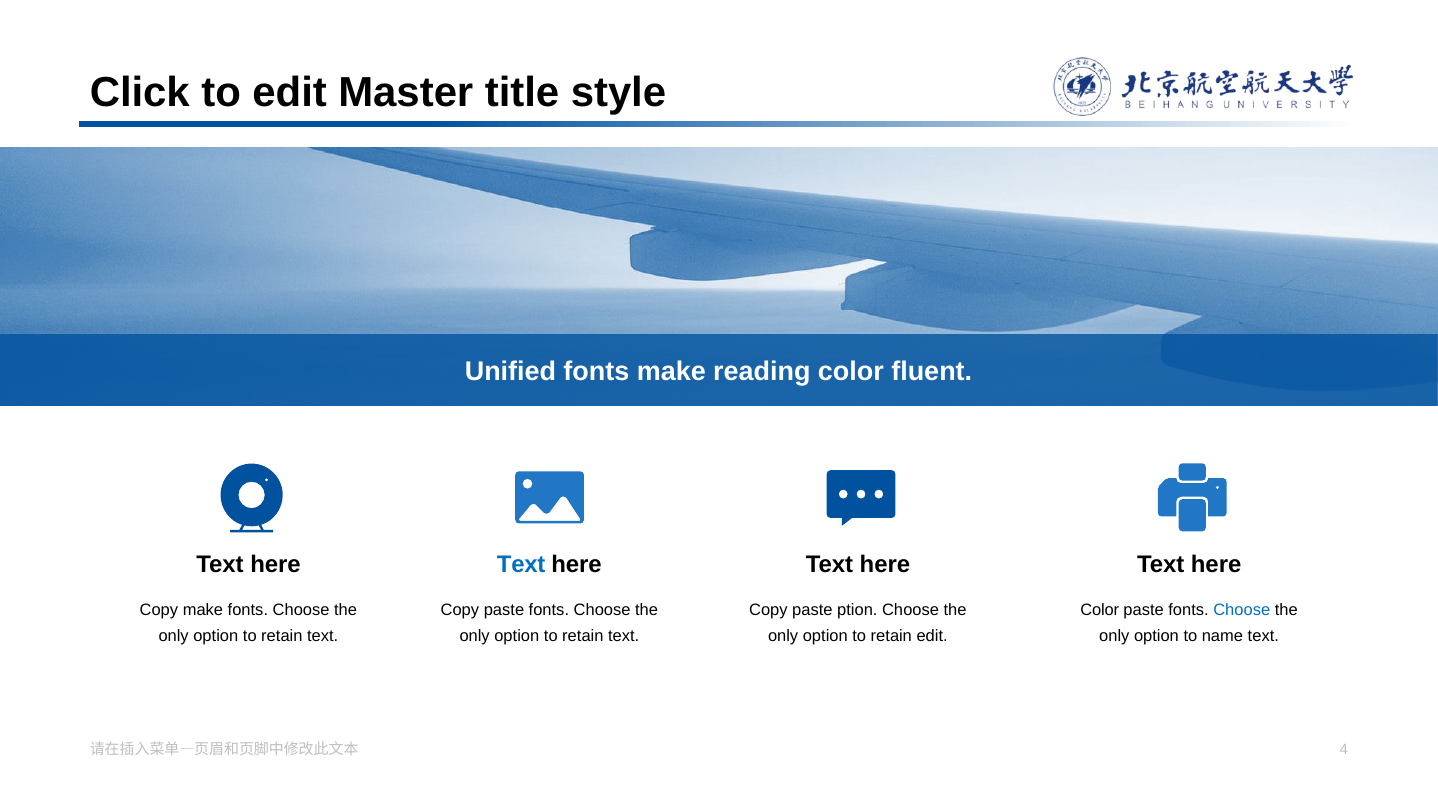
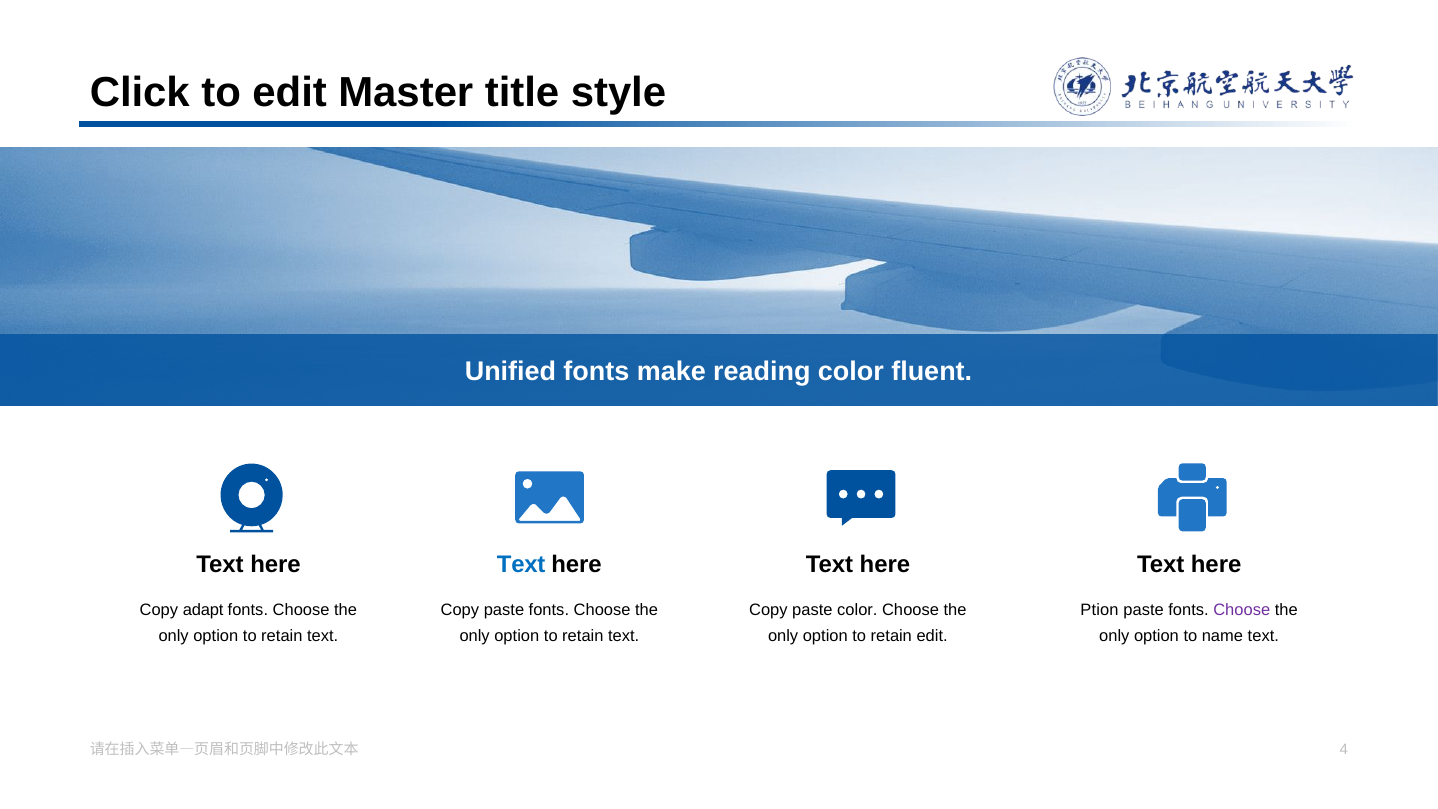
Copy make: make -> adapt
paste ption: ption -> color
Color at (1100, 610): Color -> Ption
Choose at (1242, 610) colour: blue -> purple
